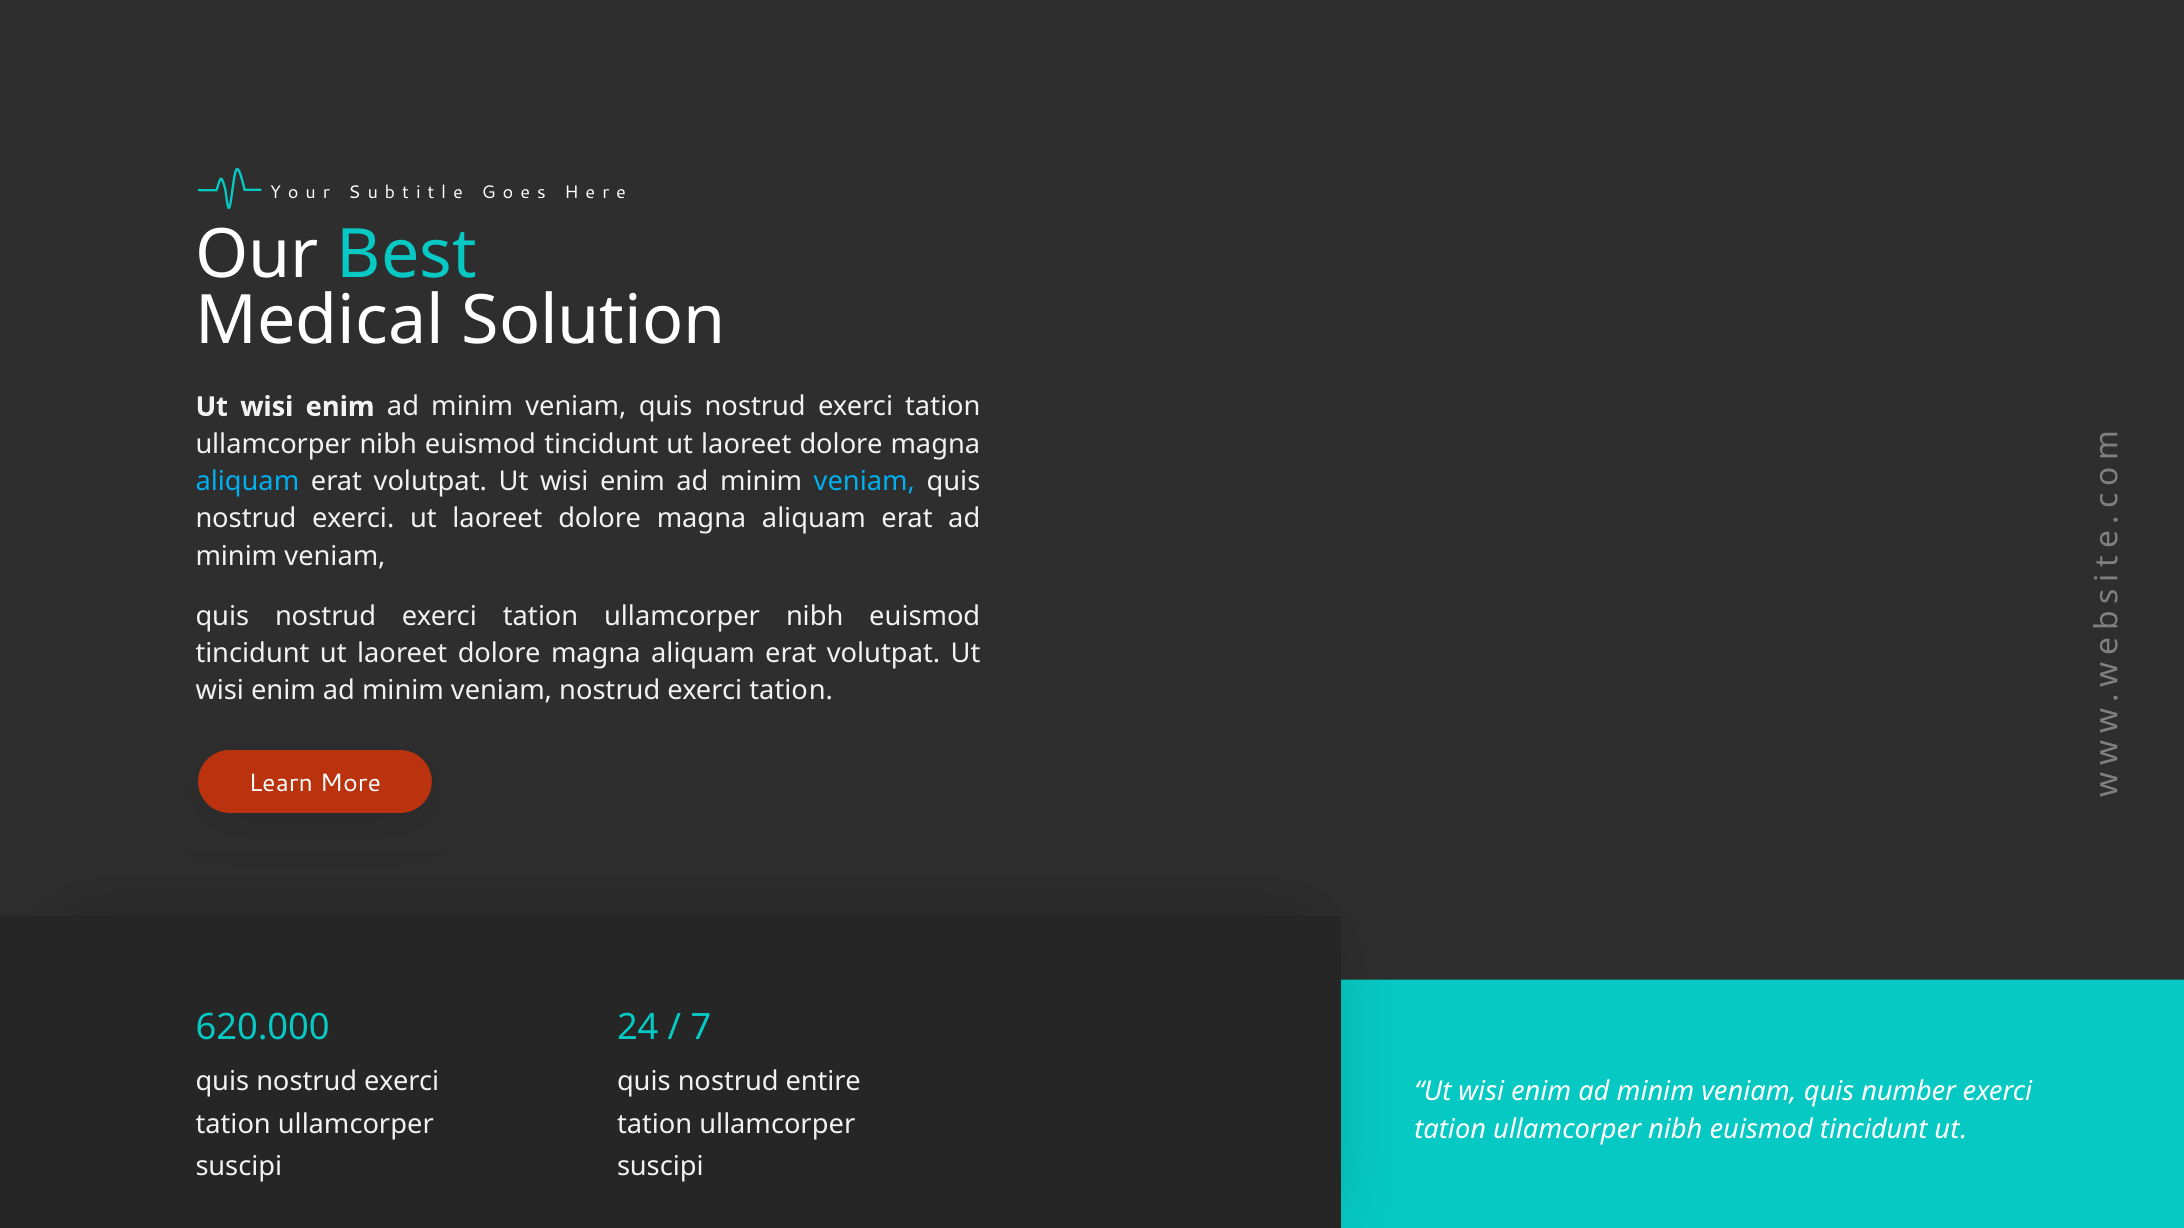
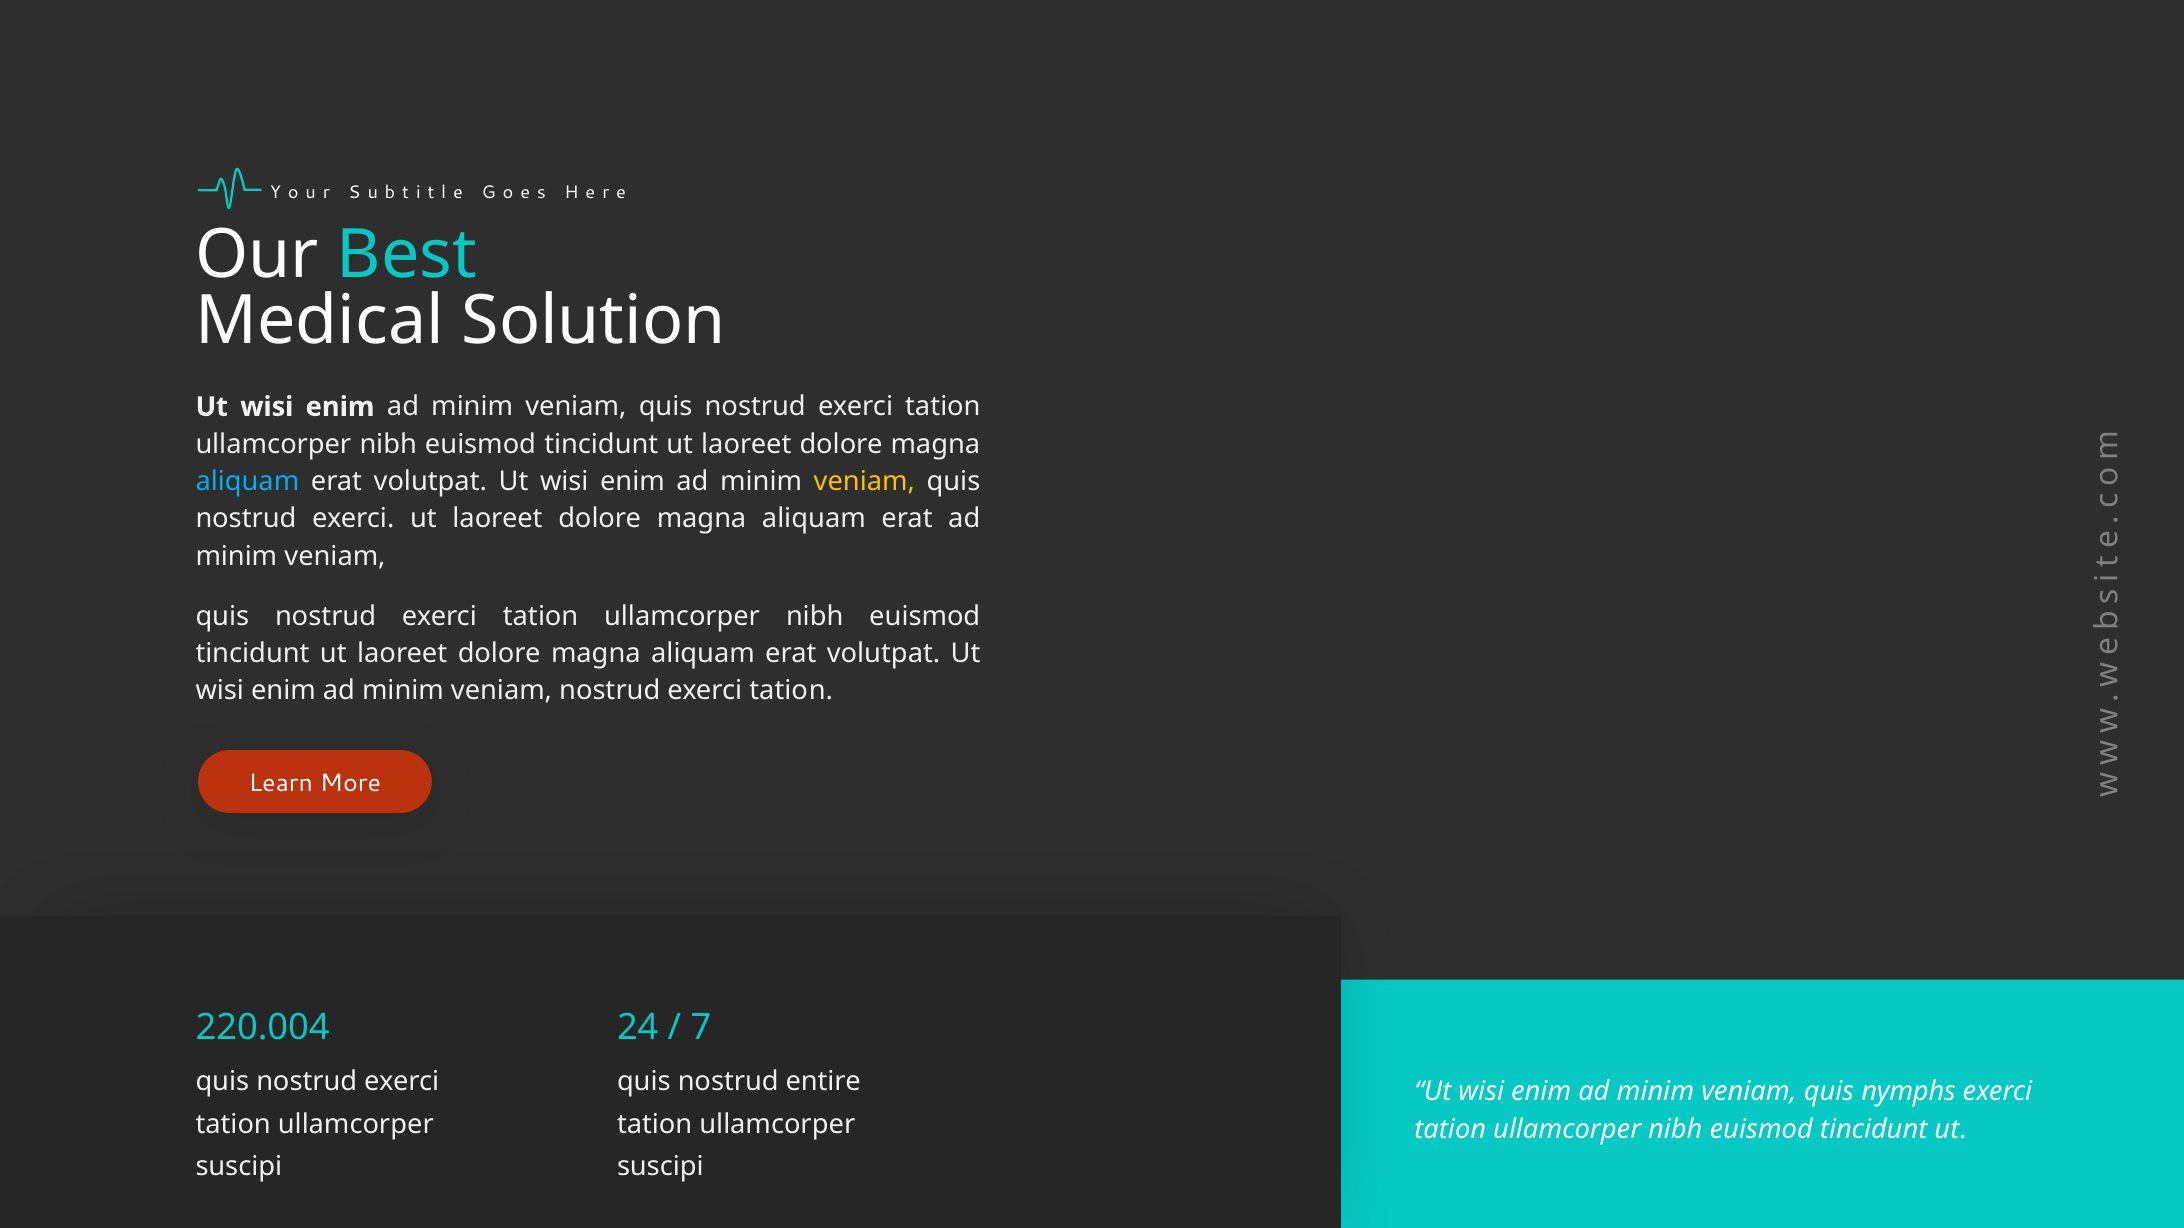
veniam at (864, 482) colour: light blue -> yellow
620.000: 620.000 -> 220.004
number: number -> nymphs
